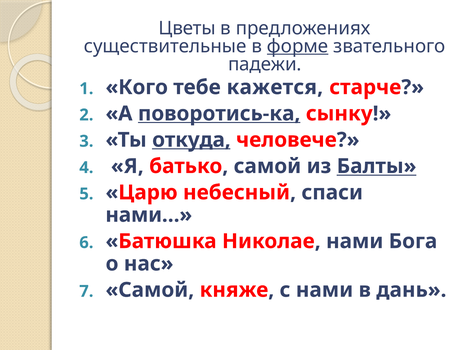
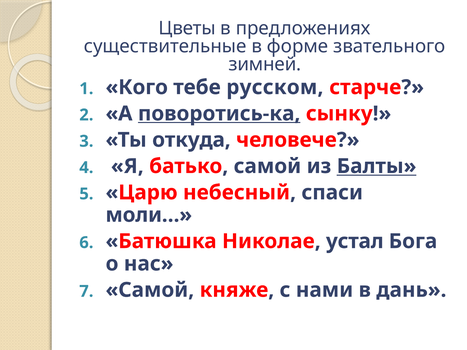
форме underline: present -> none
падежи: падежи -> зимней
кажется: кажется -> русском
откуда underline: present -> none
нами…: нами… -> моли…
Николае нами: нами -> устал
